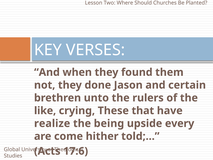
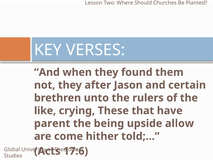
done: done -> after
realize: realize -> parent
every: every -> allow
